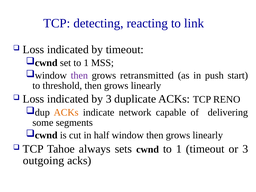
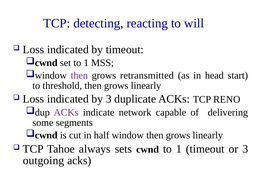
link: link -> will
push: push -> head
ACKs at (66, 112) colour: orange -> purple
